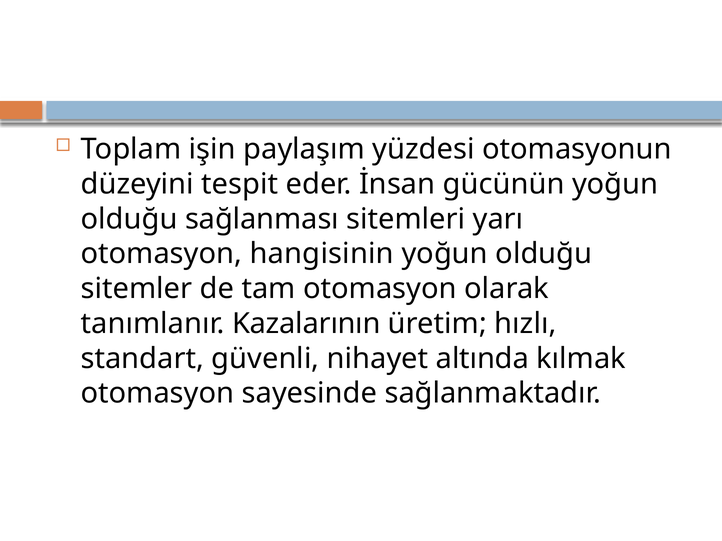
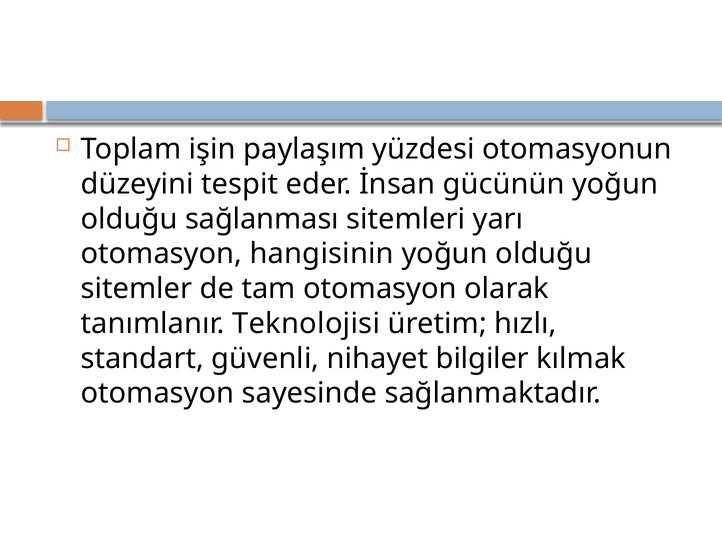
Kazalarının: Kazalarının -> Teknolojisi
altında: altında -> bilgiler
